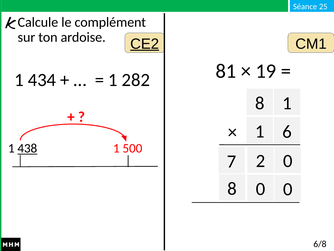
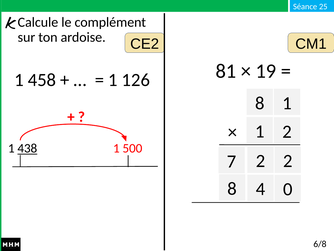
CE2 underline: present -> none
434: 434 -> 458
282: 282 -> 126
1 6: 6 -> 2
2 0: 0 -> 2
0 at (260, 189): 0 -> 4
